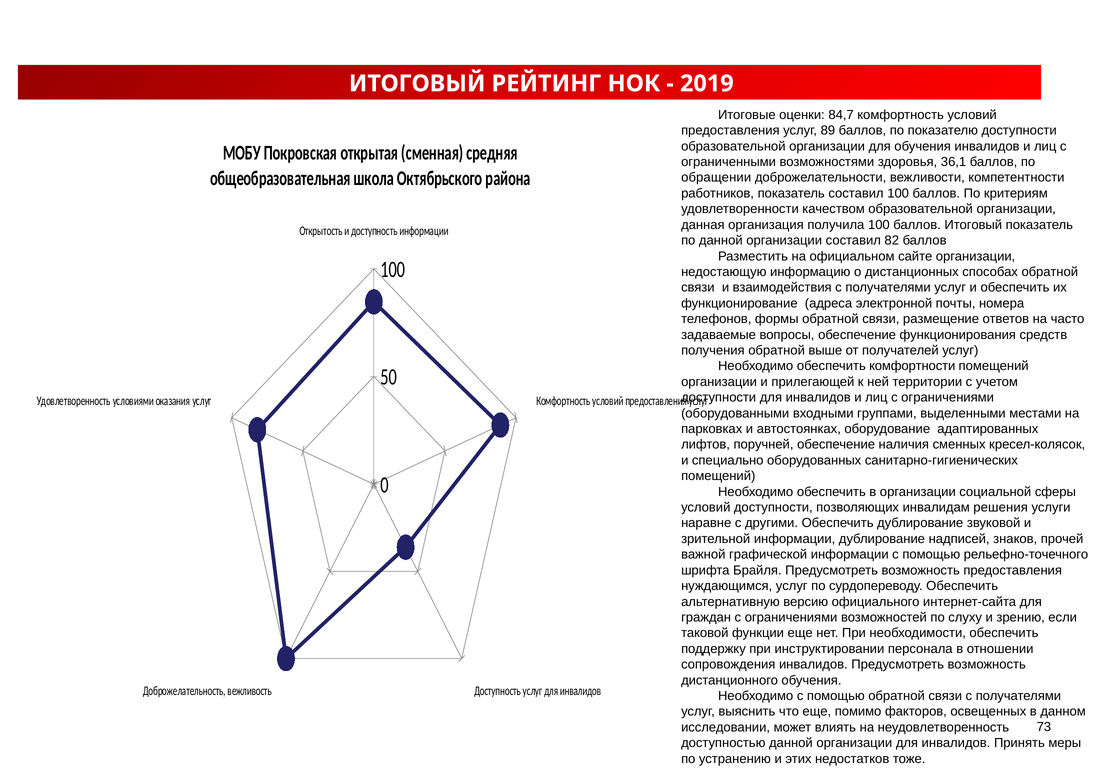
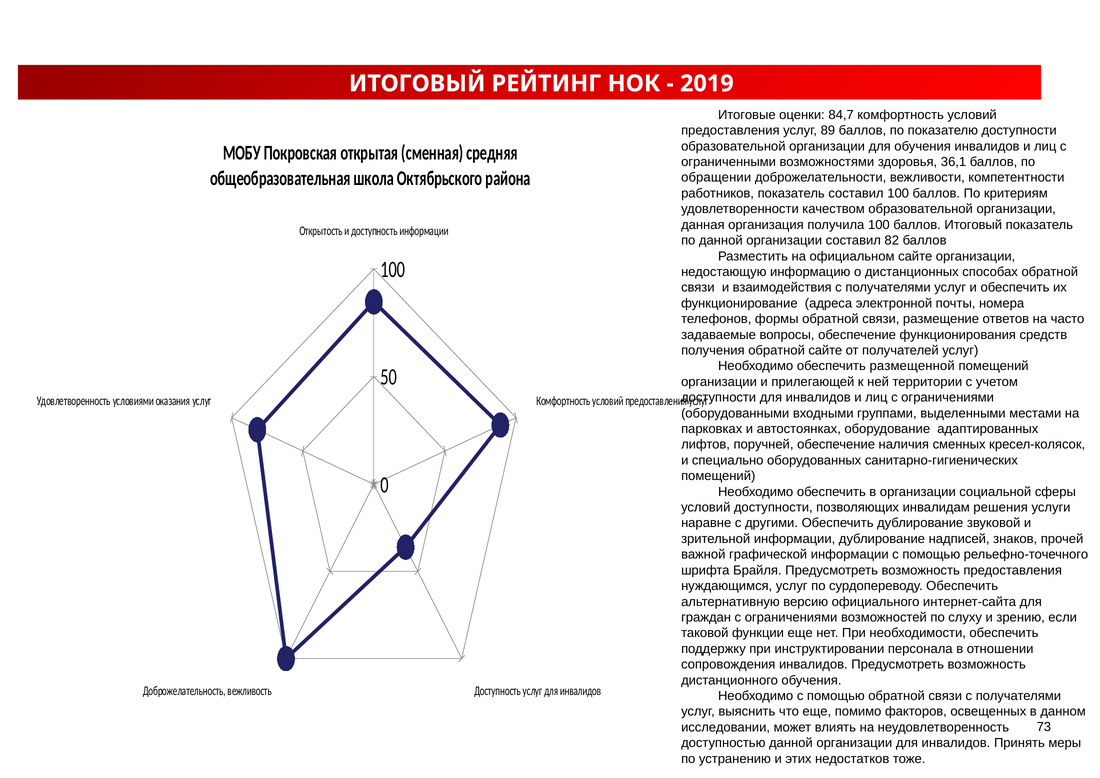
обратной выше: выше -> сайте
комфортности: комфортности -> размещенной
